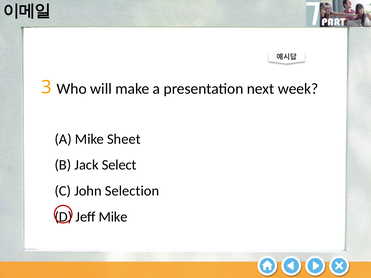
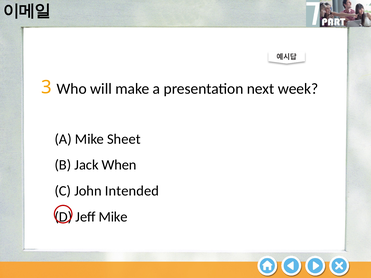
Select: Select -> When
Selection: Selection -> Intended
